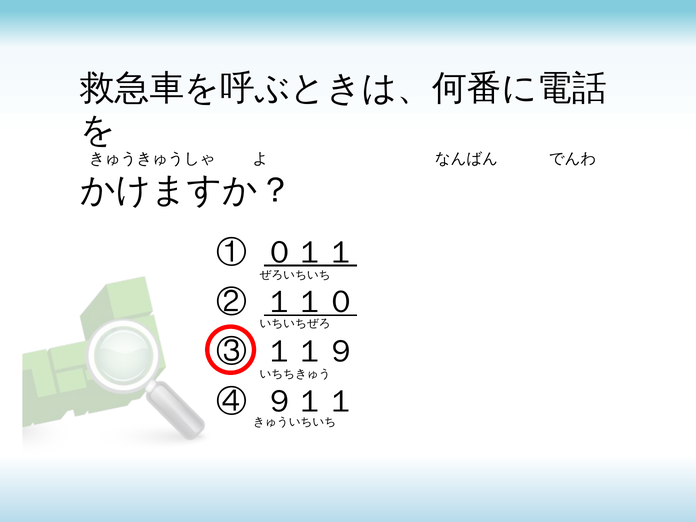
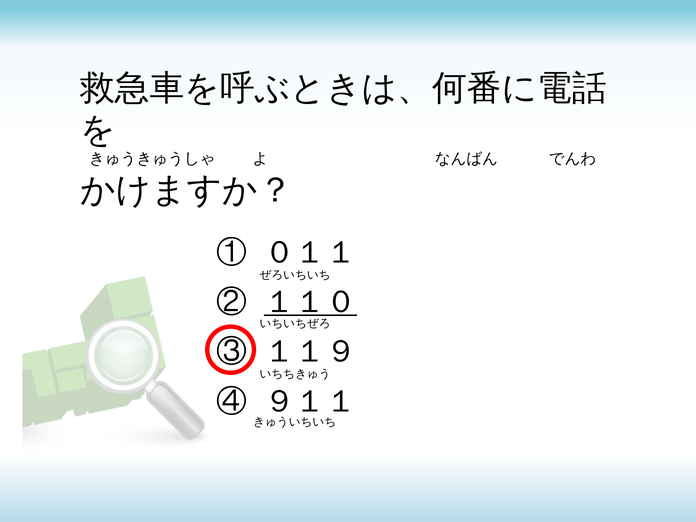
０１１ underline: present -> none
